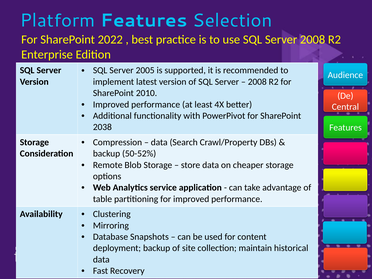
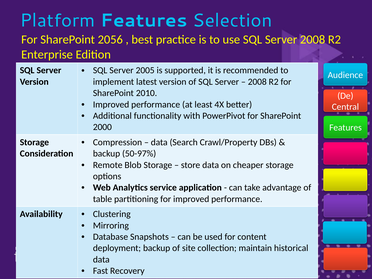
2022: 2022 -> 2056
2038: 2038 -> 2000
50-52%: 50-52% -> 50-97%
